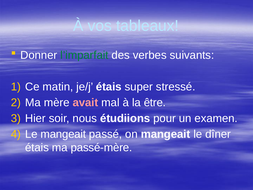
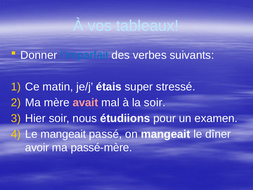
l’imparfait colour: green -> blue
la être: être -> soir
étais at (37, 147): étais -> avoir
